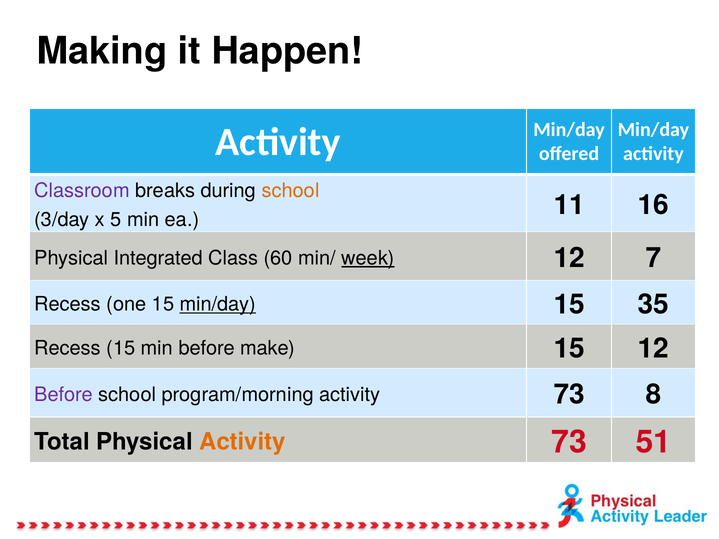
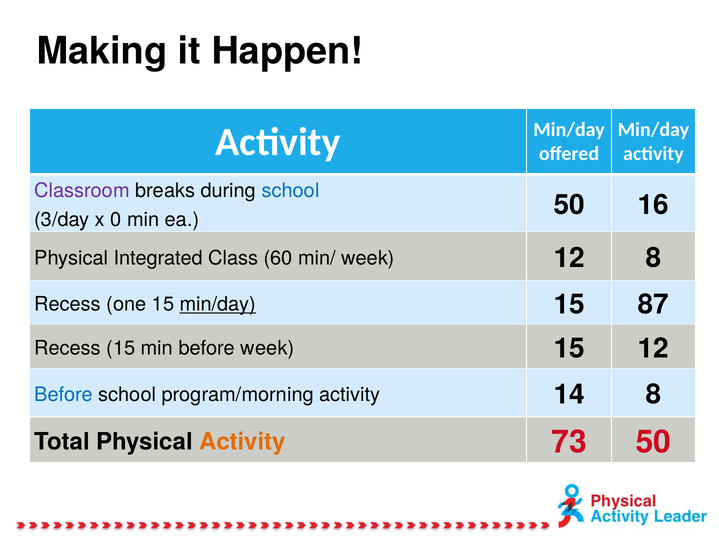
school at (291, 191) colour: orange -> blue
5: 5 -> 0
ea 11: 11 -> 50
week at (368, 258) underline: present -> none
12 7: 7 -> 8
35: 35 -> 87
before make: make -> week
Before at (64, 395) colour: purple -> blue
program/morning activity 73: 73 -> 14
73 51: 51 -> 50
